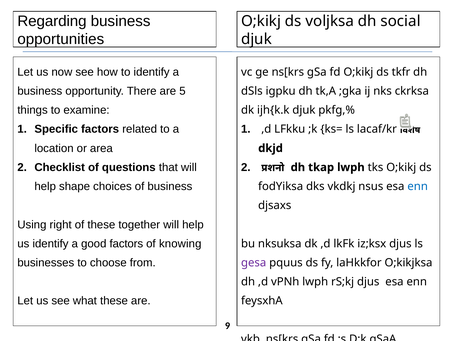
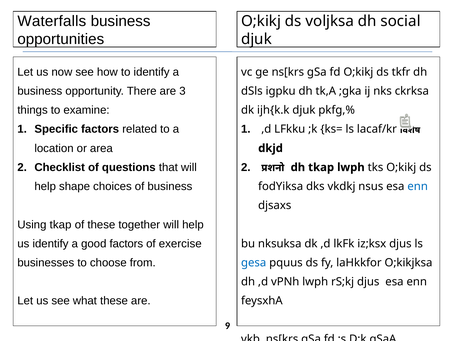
Regarding: Regarding -> Waterfalls
5: 5 -> 3
Using right: right -> tkap
knowing: knowing -> exercise
gesa colour: purple -> blue
